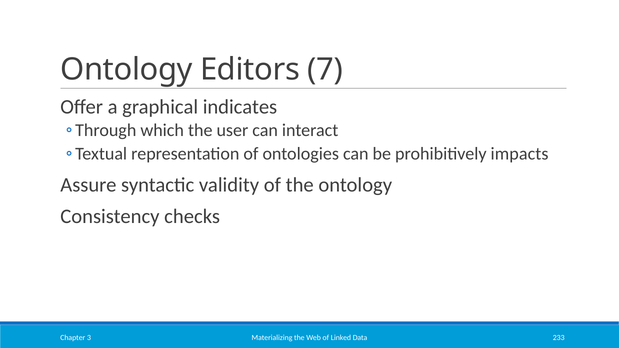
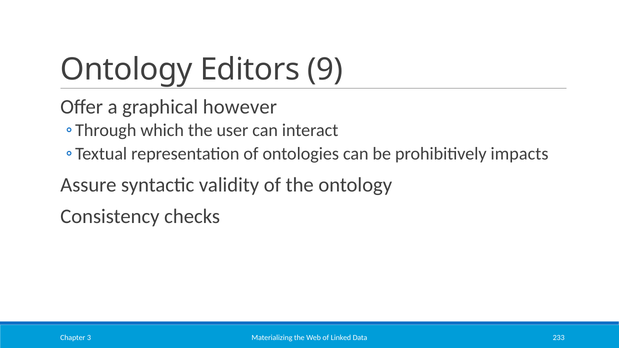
7: 7 -> 9
indicates: indicates -> however
